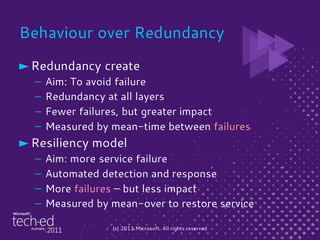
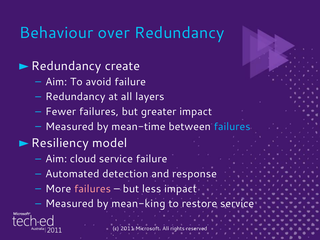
failures at (232, 127) colour: pink -> light blue
Aim more: more -> cloud
mean-over: mean-over -> mean-king
